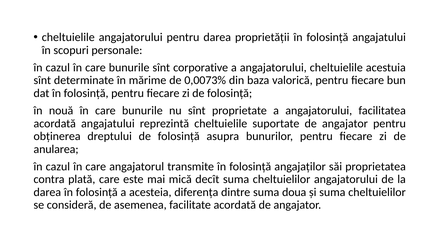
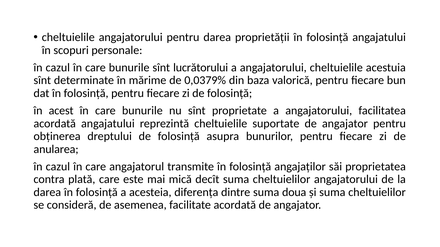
corporative: corporative -> lucrătorului
0,0073%: 0,0073% -> 0,0379%
nouă: nouă -> acest
